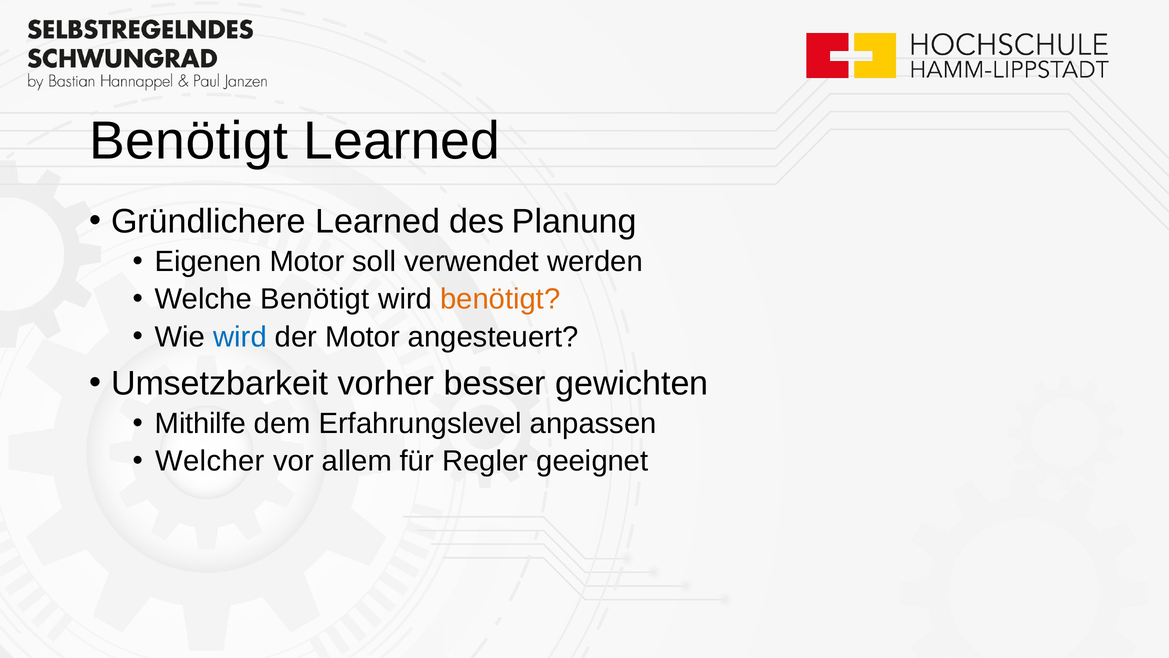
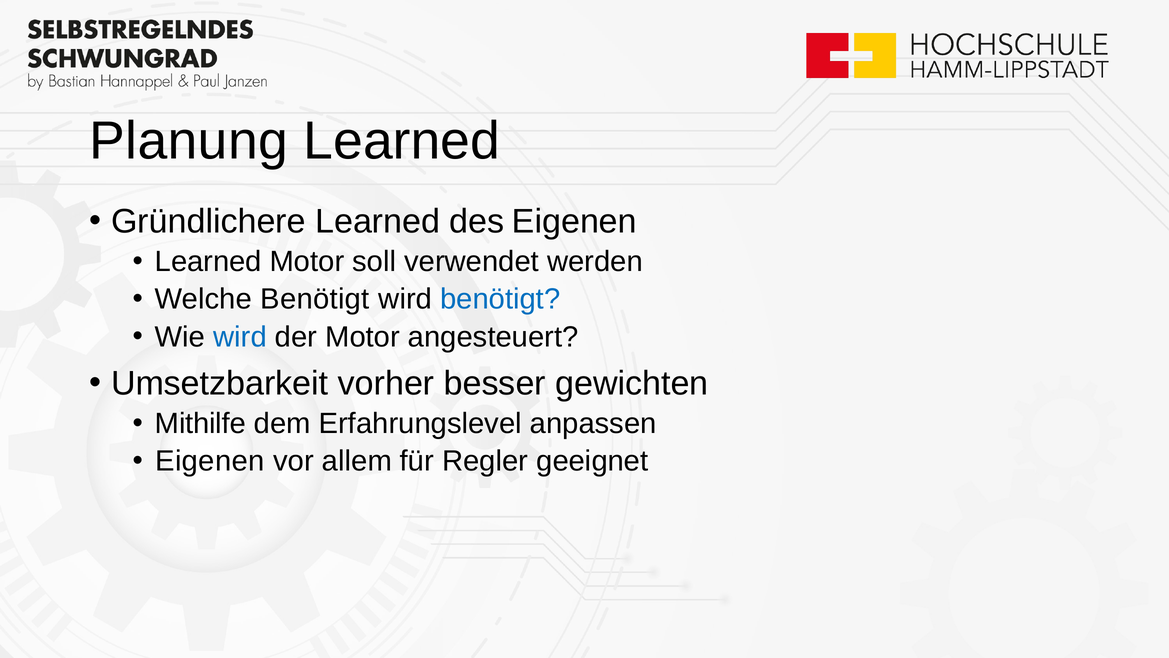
Benötigt at (189, 141): Benötigt -> Planung
des Planung: Planung -> Eigenen
Eigenen at (208, 261): Eigenen -> Learned
benötigt at (500, 299) colour: orange -> blue
Welcher at (210, 461): Welcher -> Eigenen
